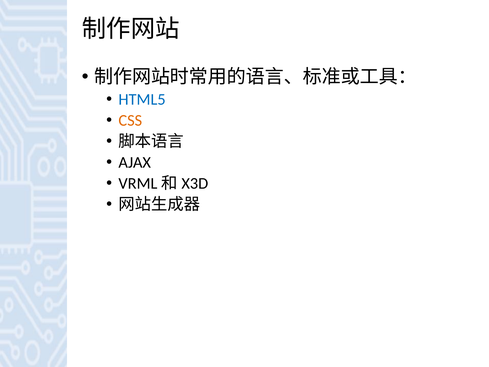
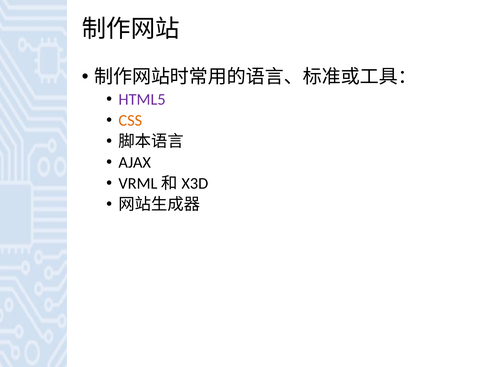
HTML5 colour: blue -> purple
